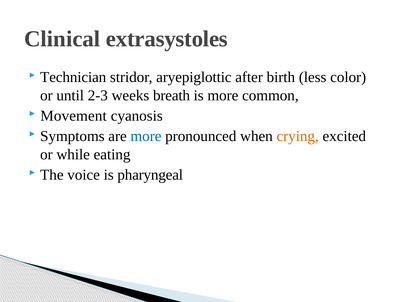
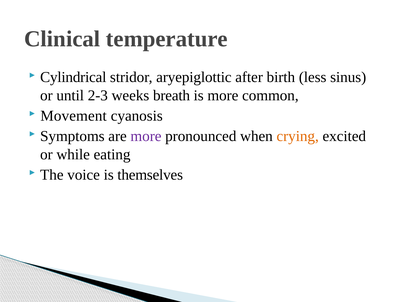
extrasystoles: extrasystoles -> temperature
Technician: Technician -> Cylindrical
color: color -> sinus
more at (146, 136) colour: blue -> purple
pharyngeal: pharyngeal -> themselves
